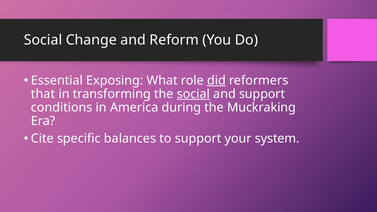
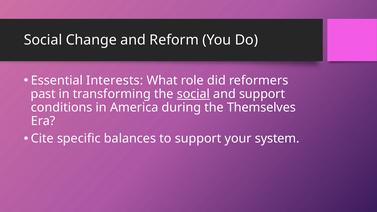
Exposing: Exposing -> Interests
did underline: present -> none
that: that -> past
Muckraking: Muckraking -> Themselves
